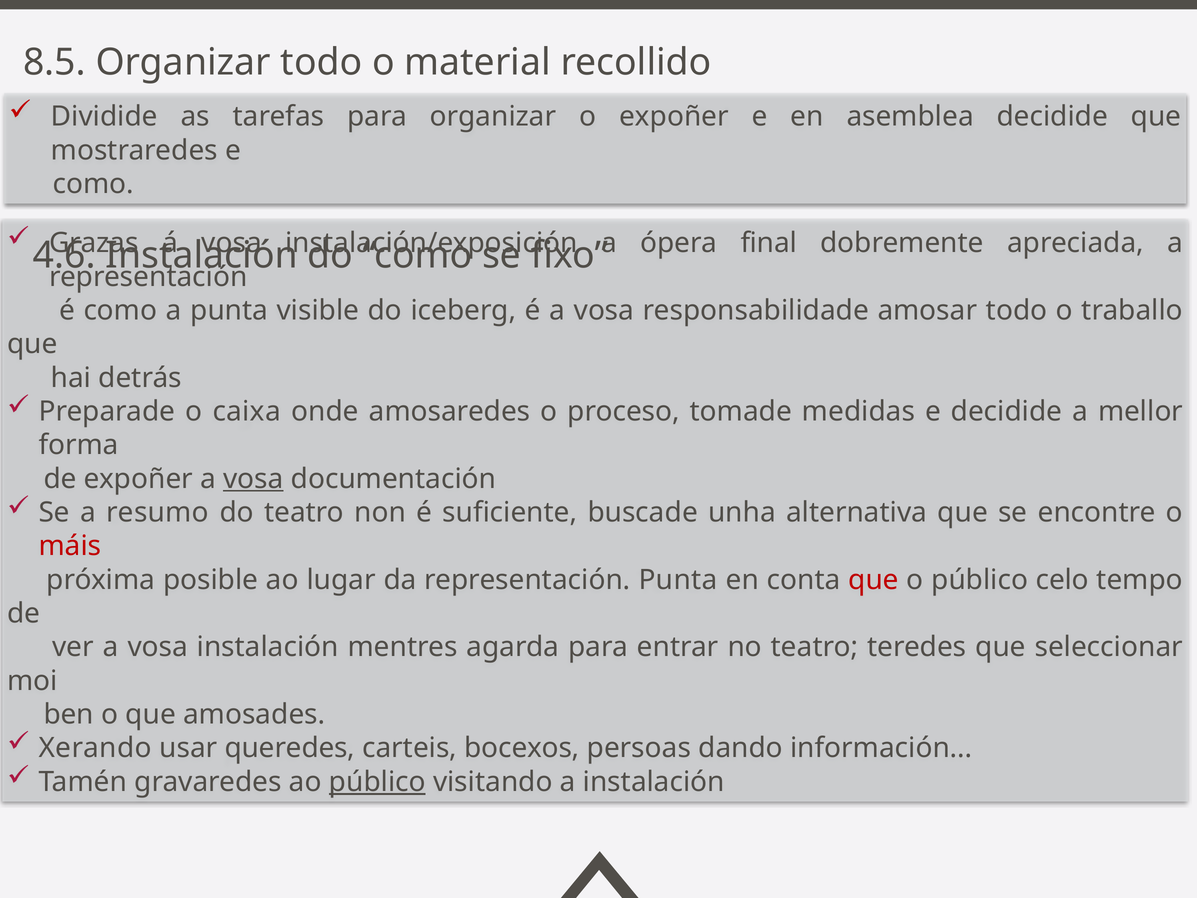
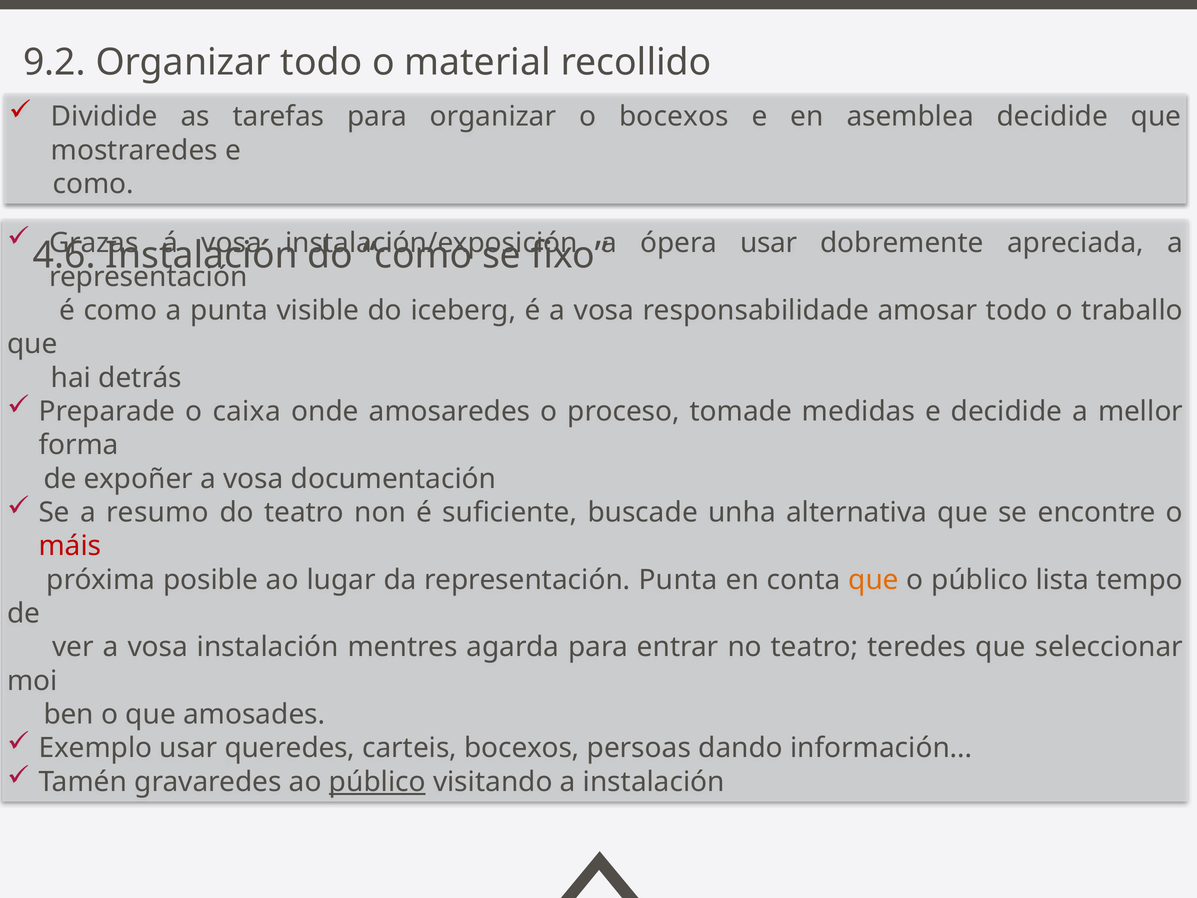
8.5: 8.5 -> 9.2
o expoñer: expoñer -> bocexos
ópera final: final -> usar
vosa at (253, 479) underline: present -> none
que at (874, 580) colour: red -> orange
celo: celo -> lista
Xerando: Xerando -> Exemplo
